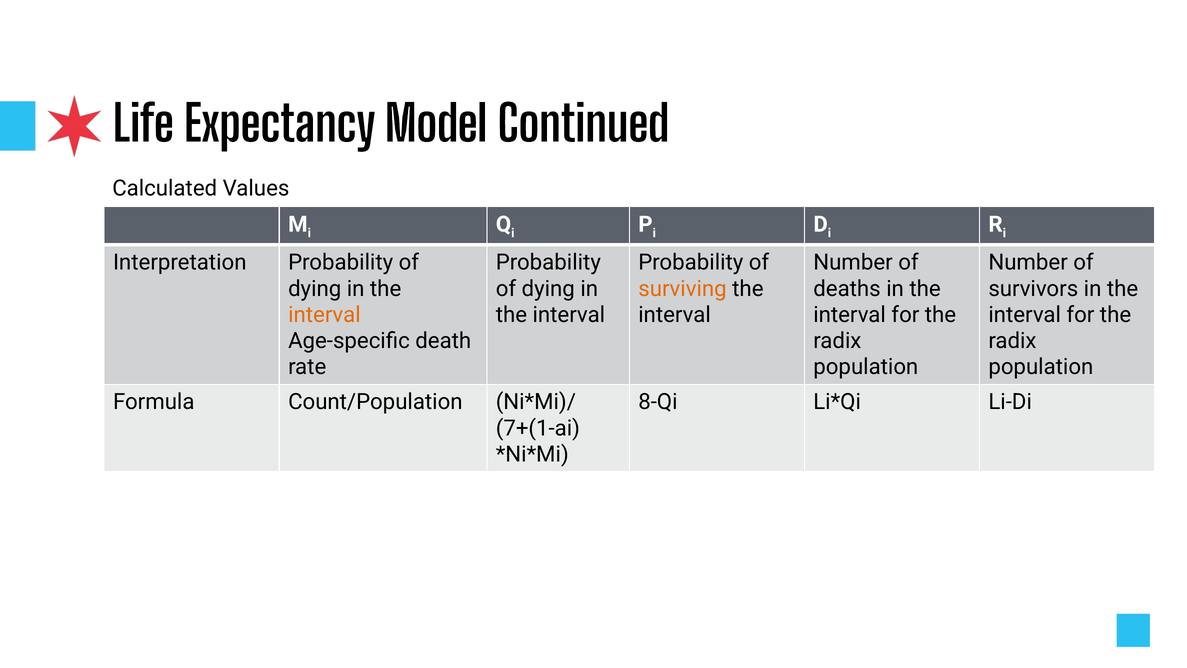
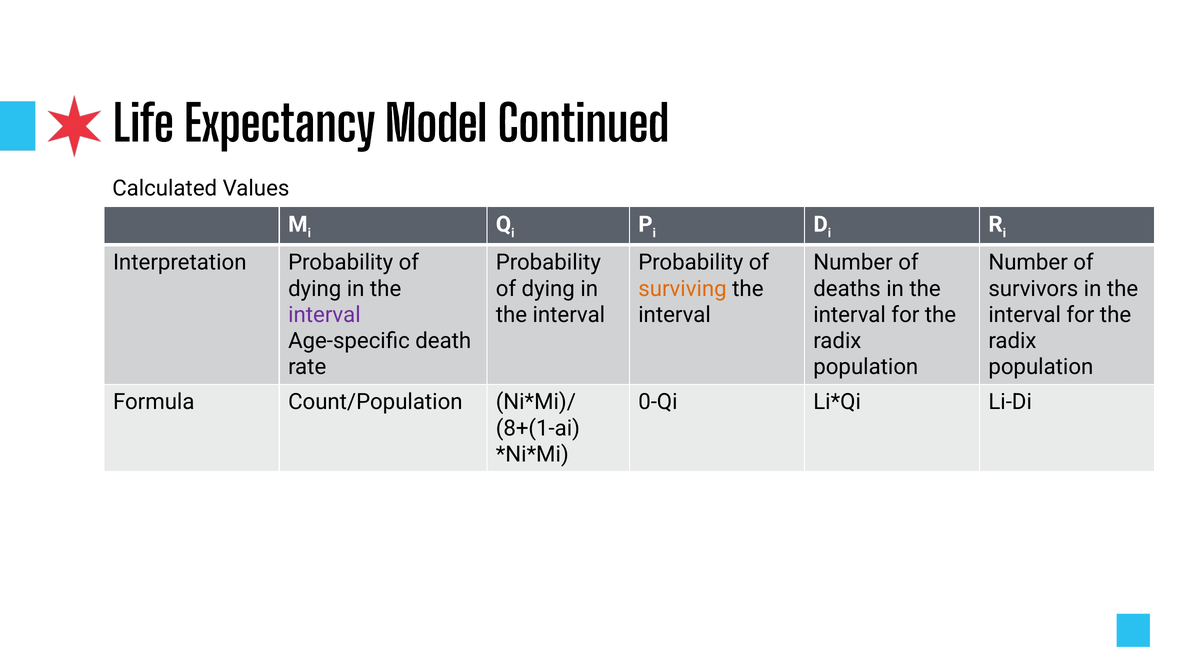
interval at (324, 315) colour: orange -> purple
8-Qi: 8-Qi -> 0-Qi
7+(1-ai: 7+(1-ai -> 8+(1-ai
